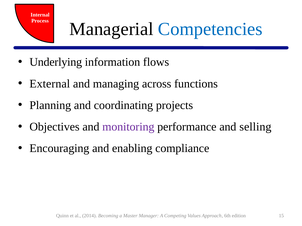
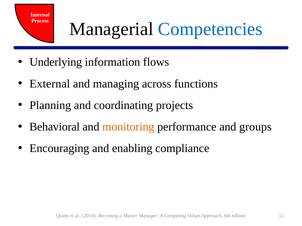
Objectives: Objectives -> Behavioral
monitoring colour: purple -> orange
selling: selling -> groups
